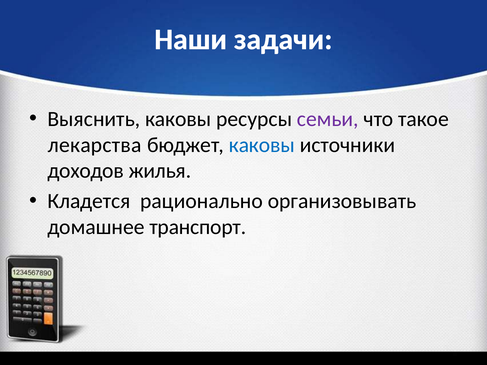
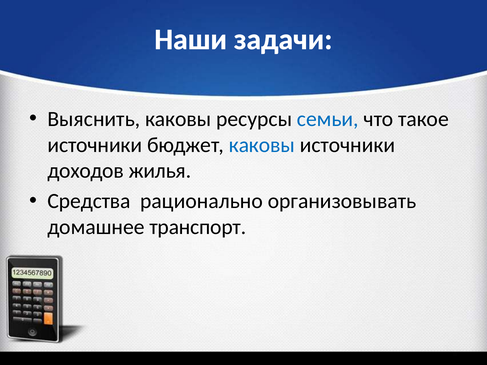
семьи colour: purple -> blue
лекарства at (95, 145): лекарства -> источники
Кладется: Кладется -> Средства
